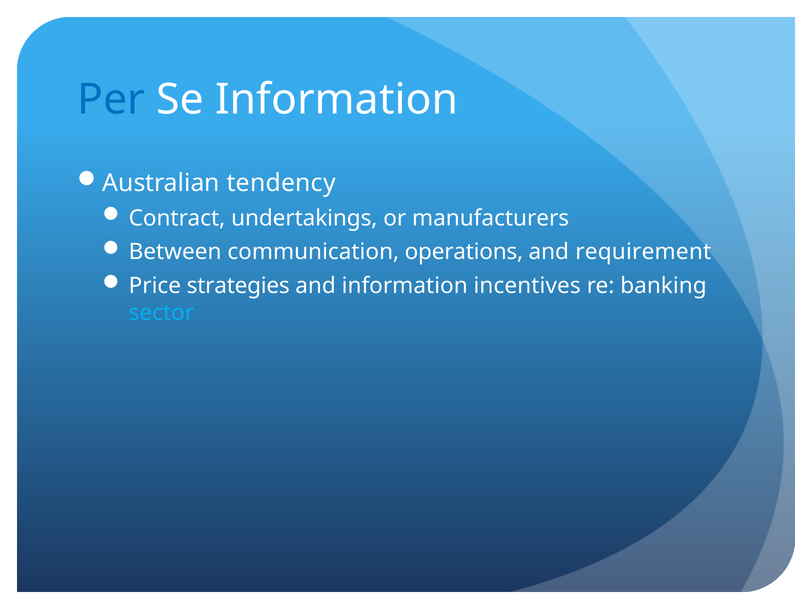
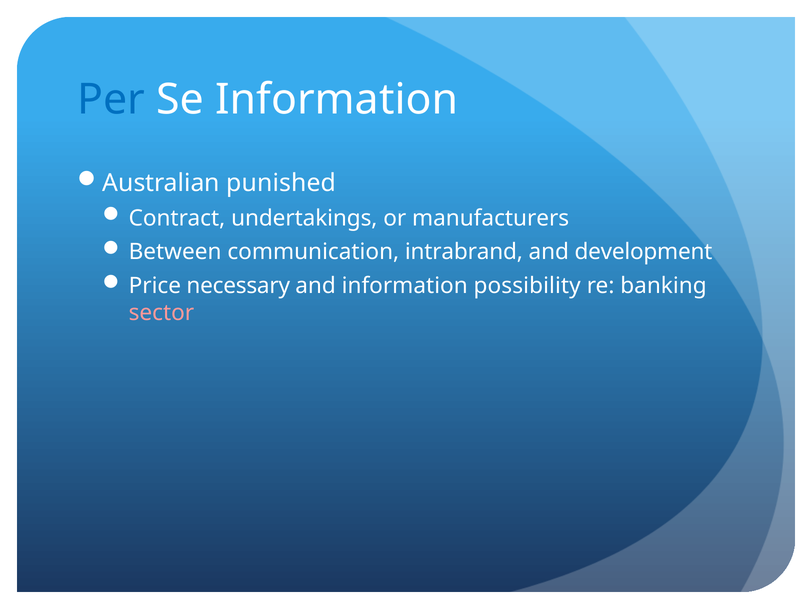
tendency: tendency -> punished
operations: operations -> intrabrand
requirement: requirement -> development
strategies: strategies -> necessary
incentives: incentives -> possibility
sector colour: light blue -> pink
